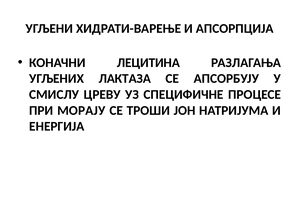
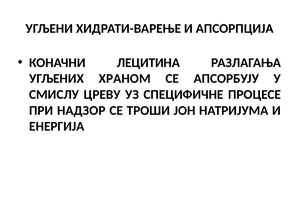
ЛАКТАЗА: ЛАКТАЗА -> ХРАНОМ
МОРАЈУ: МОРАЈУ -> НАДЗОР
